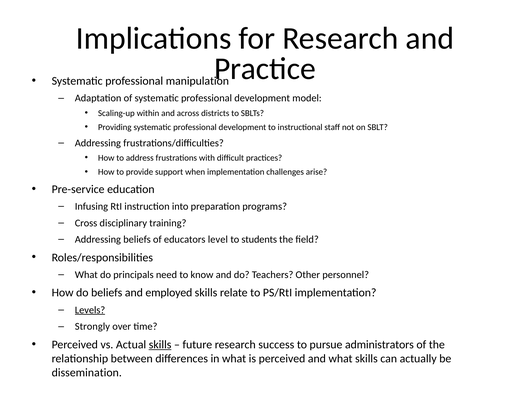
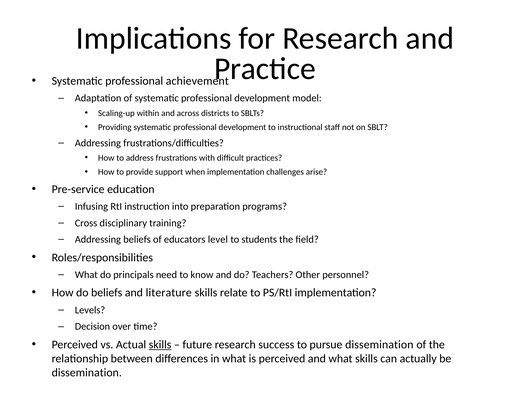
manipulation: manipulation -> achievement
employed: employed -> literature
Levels underline: present -> none
Strongly: Strongly -> Decision
pursue administrators: administrators -> dissemination
